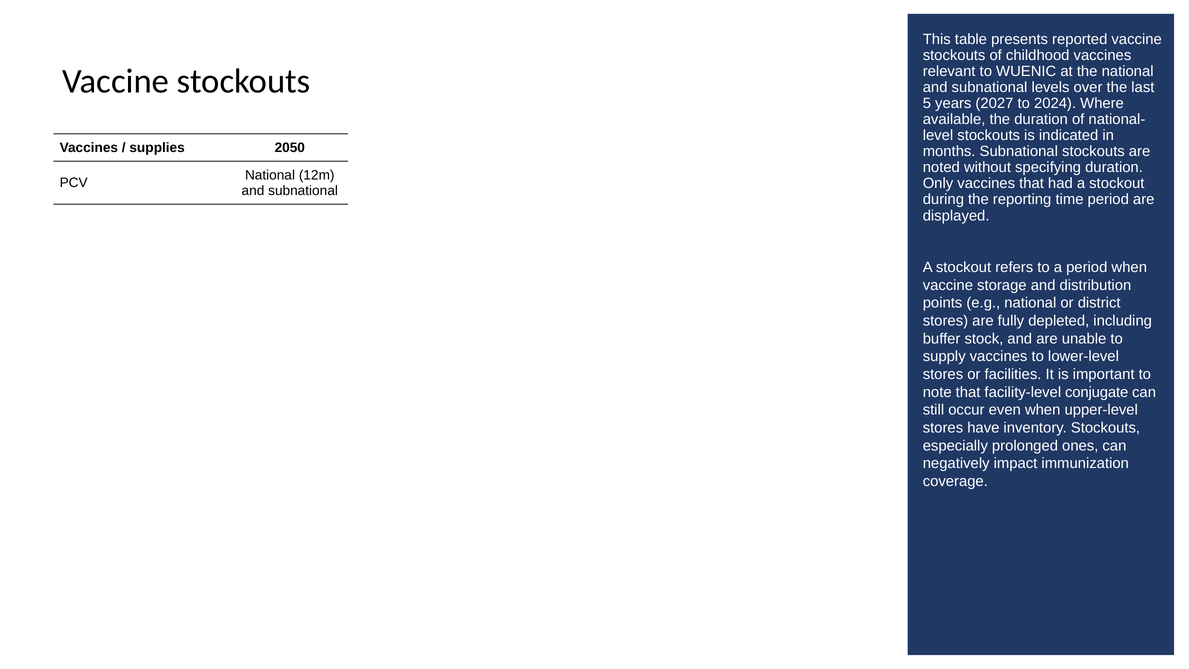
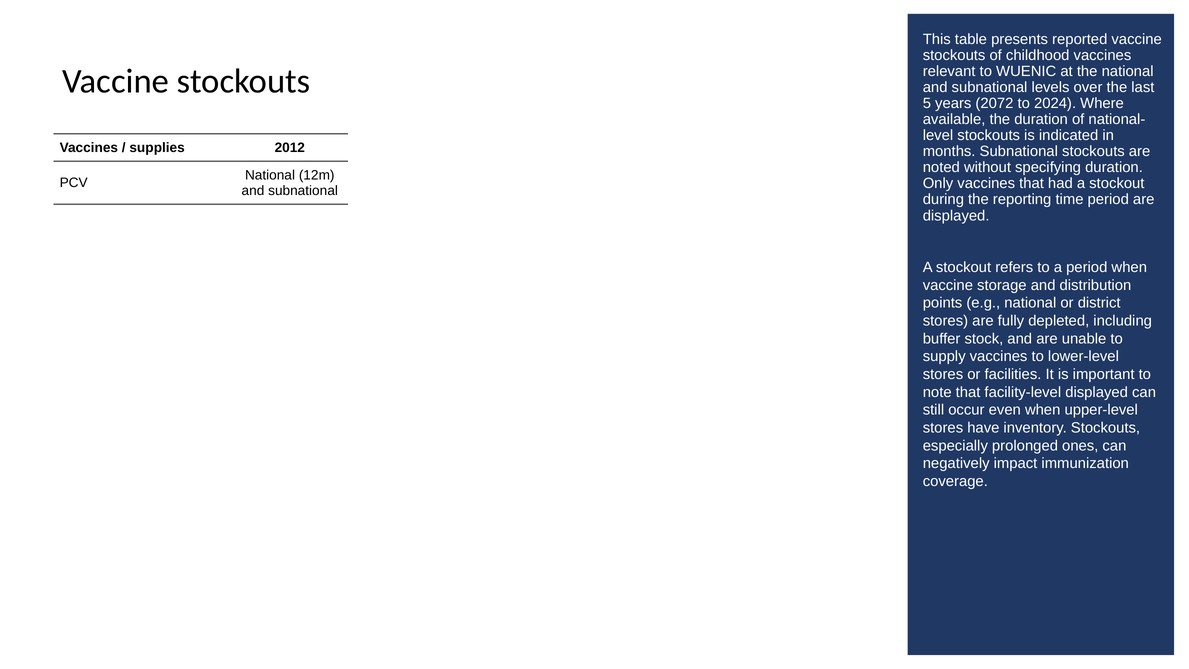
2027: 2027 -> 2072
2050: 2050 -> 2012
facility-level conjugate: conjugate -> displayed
